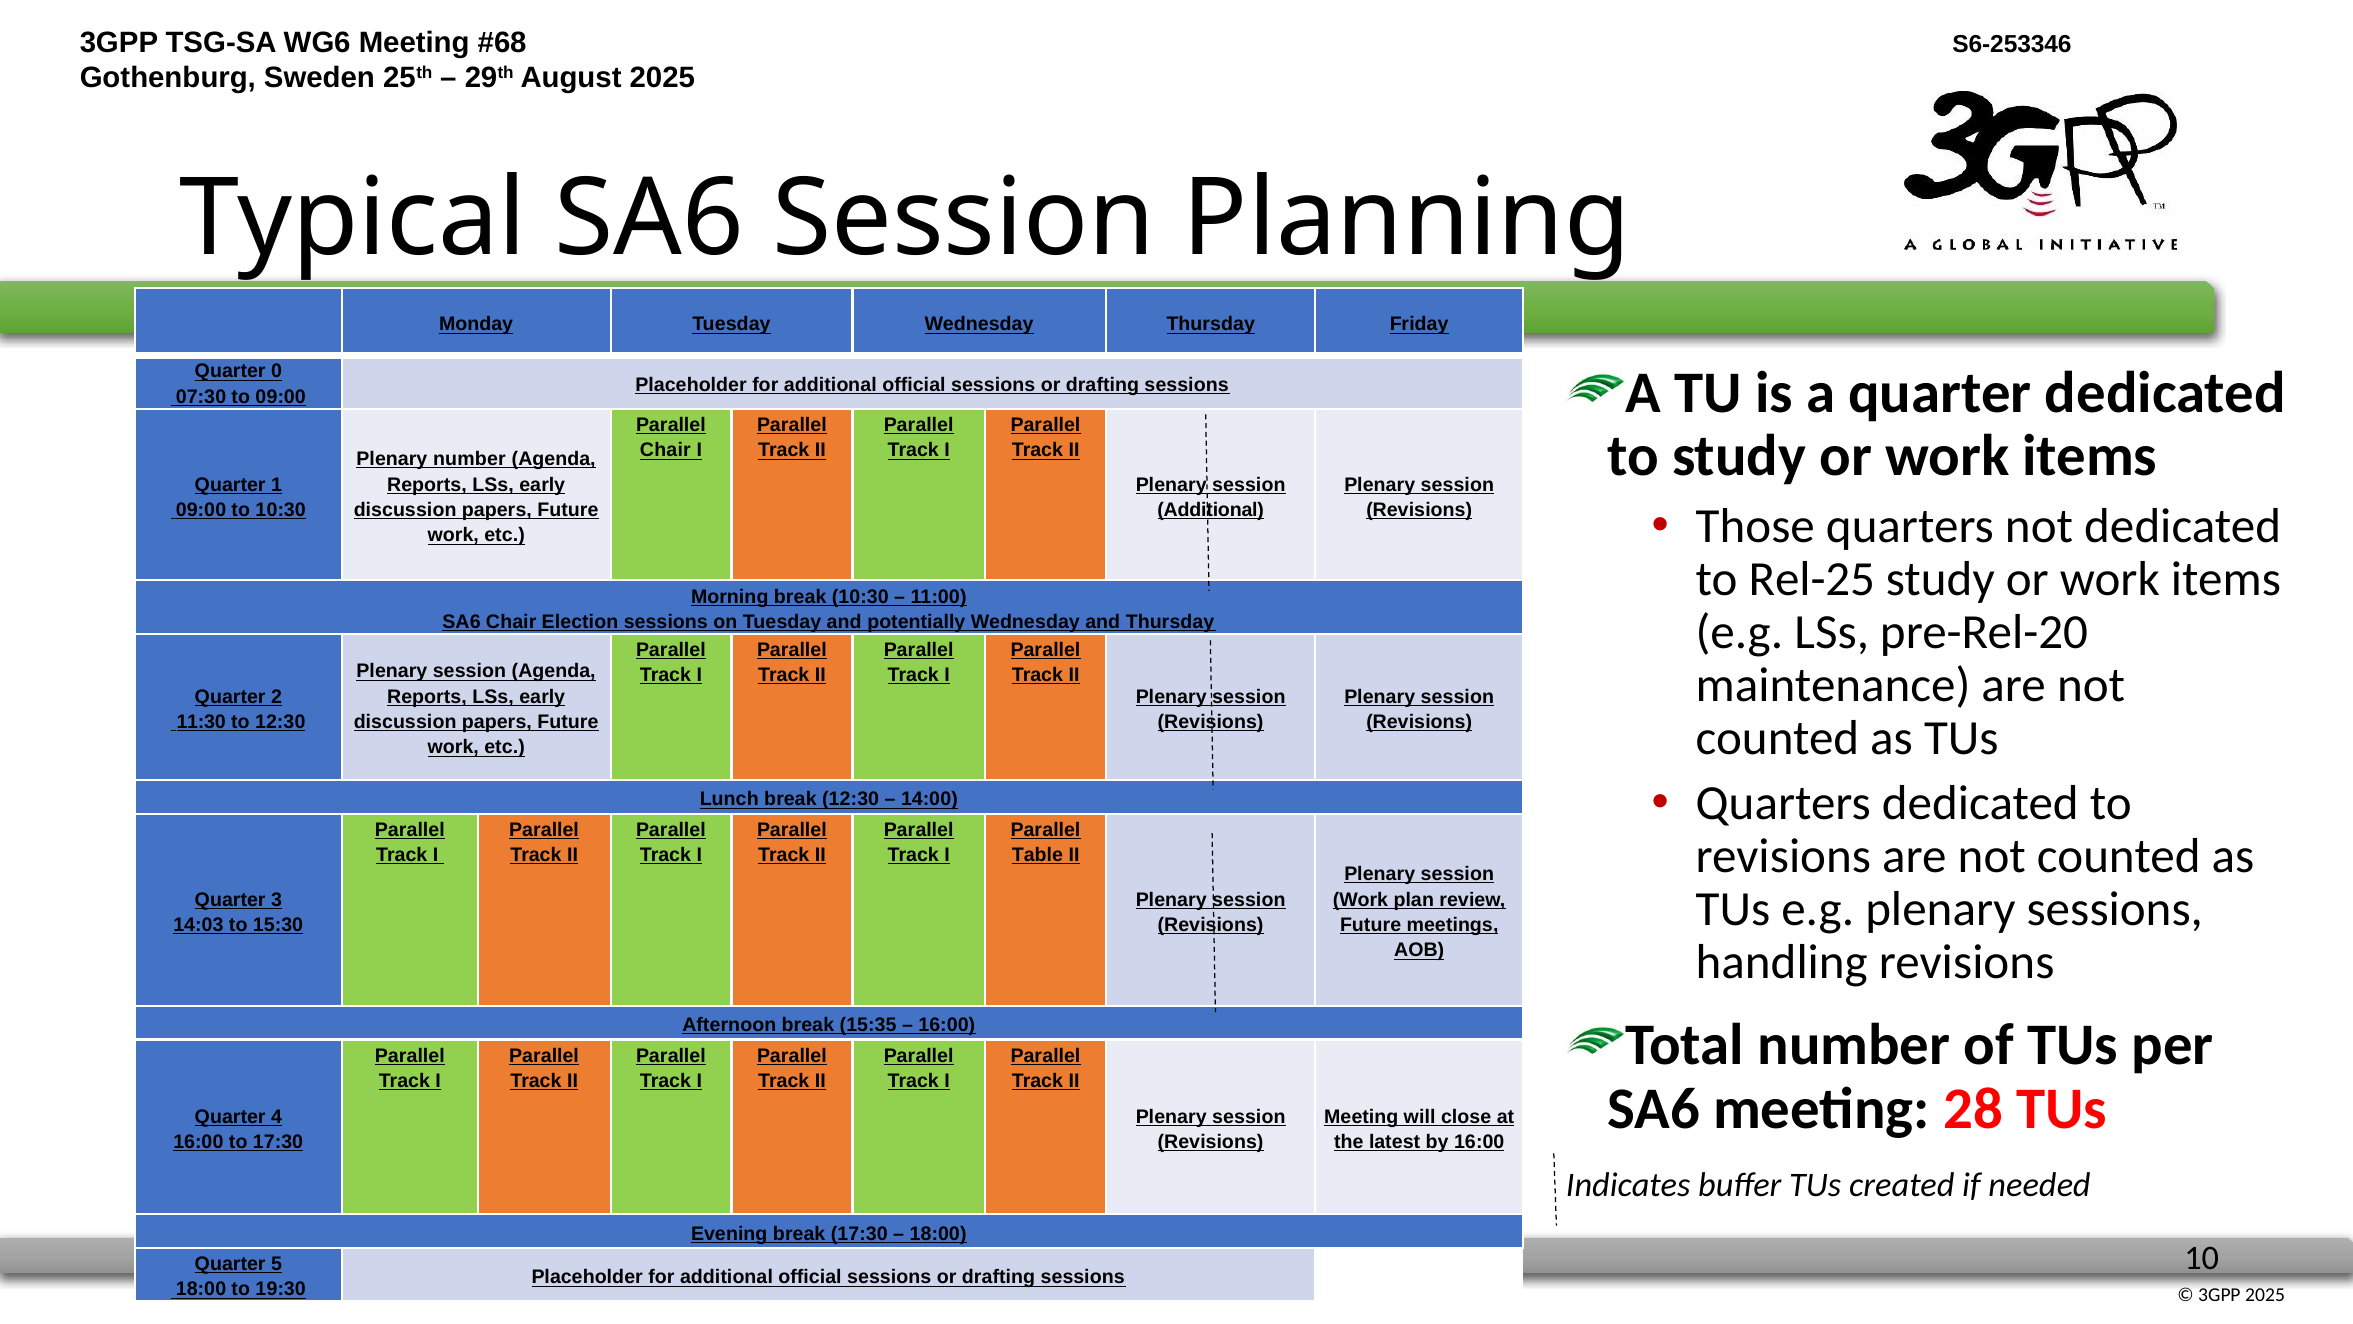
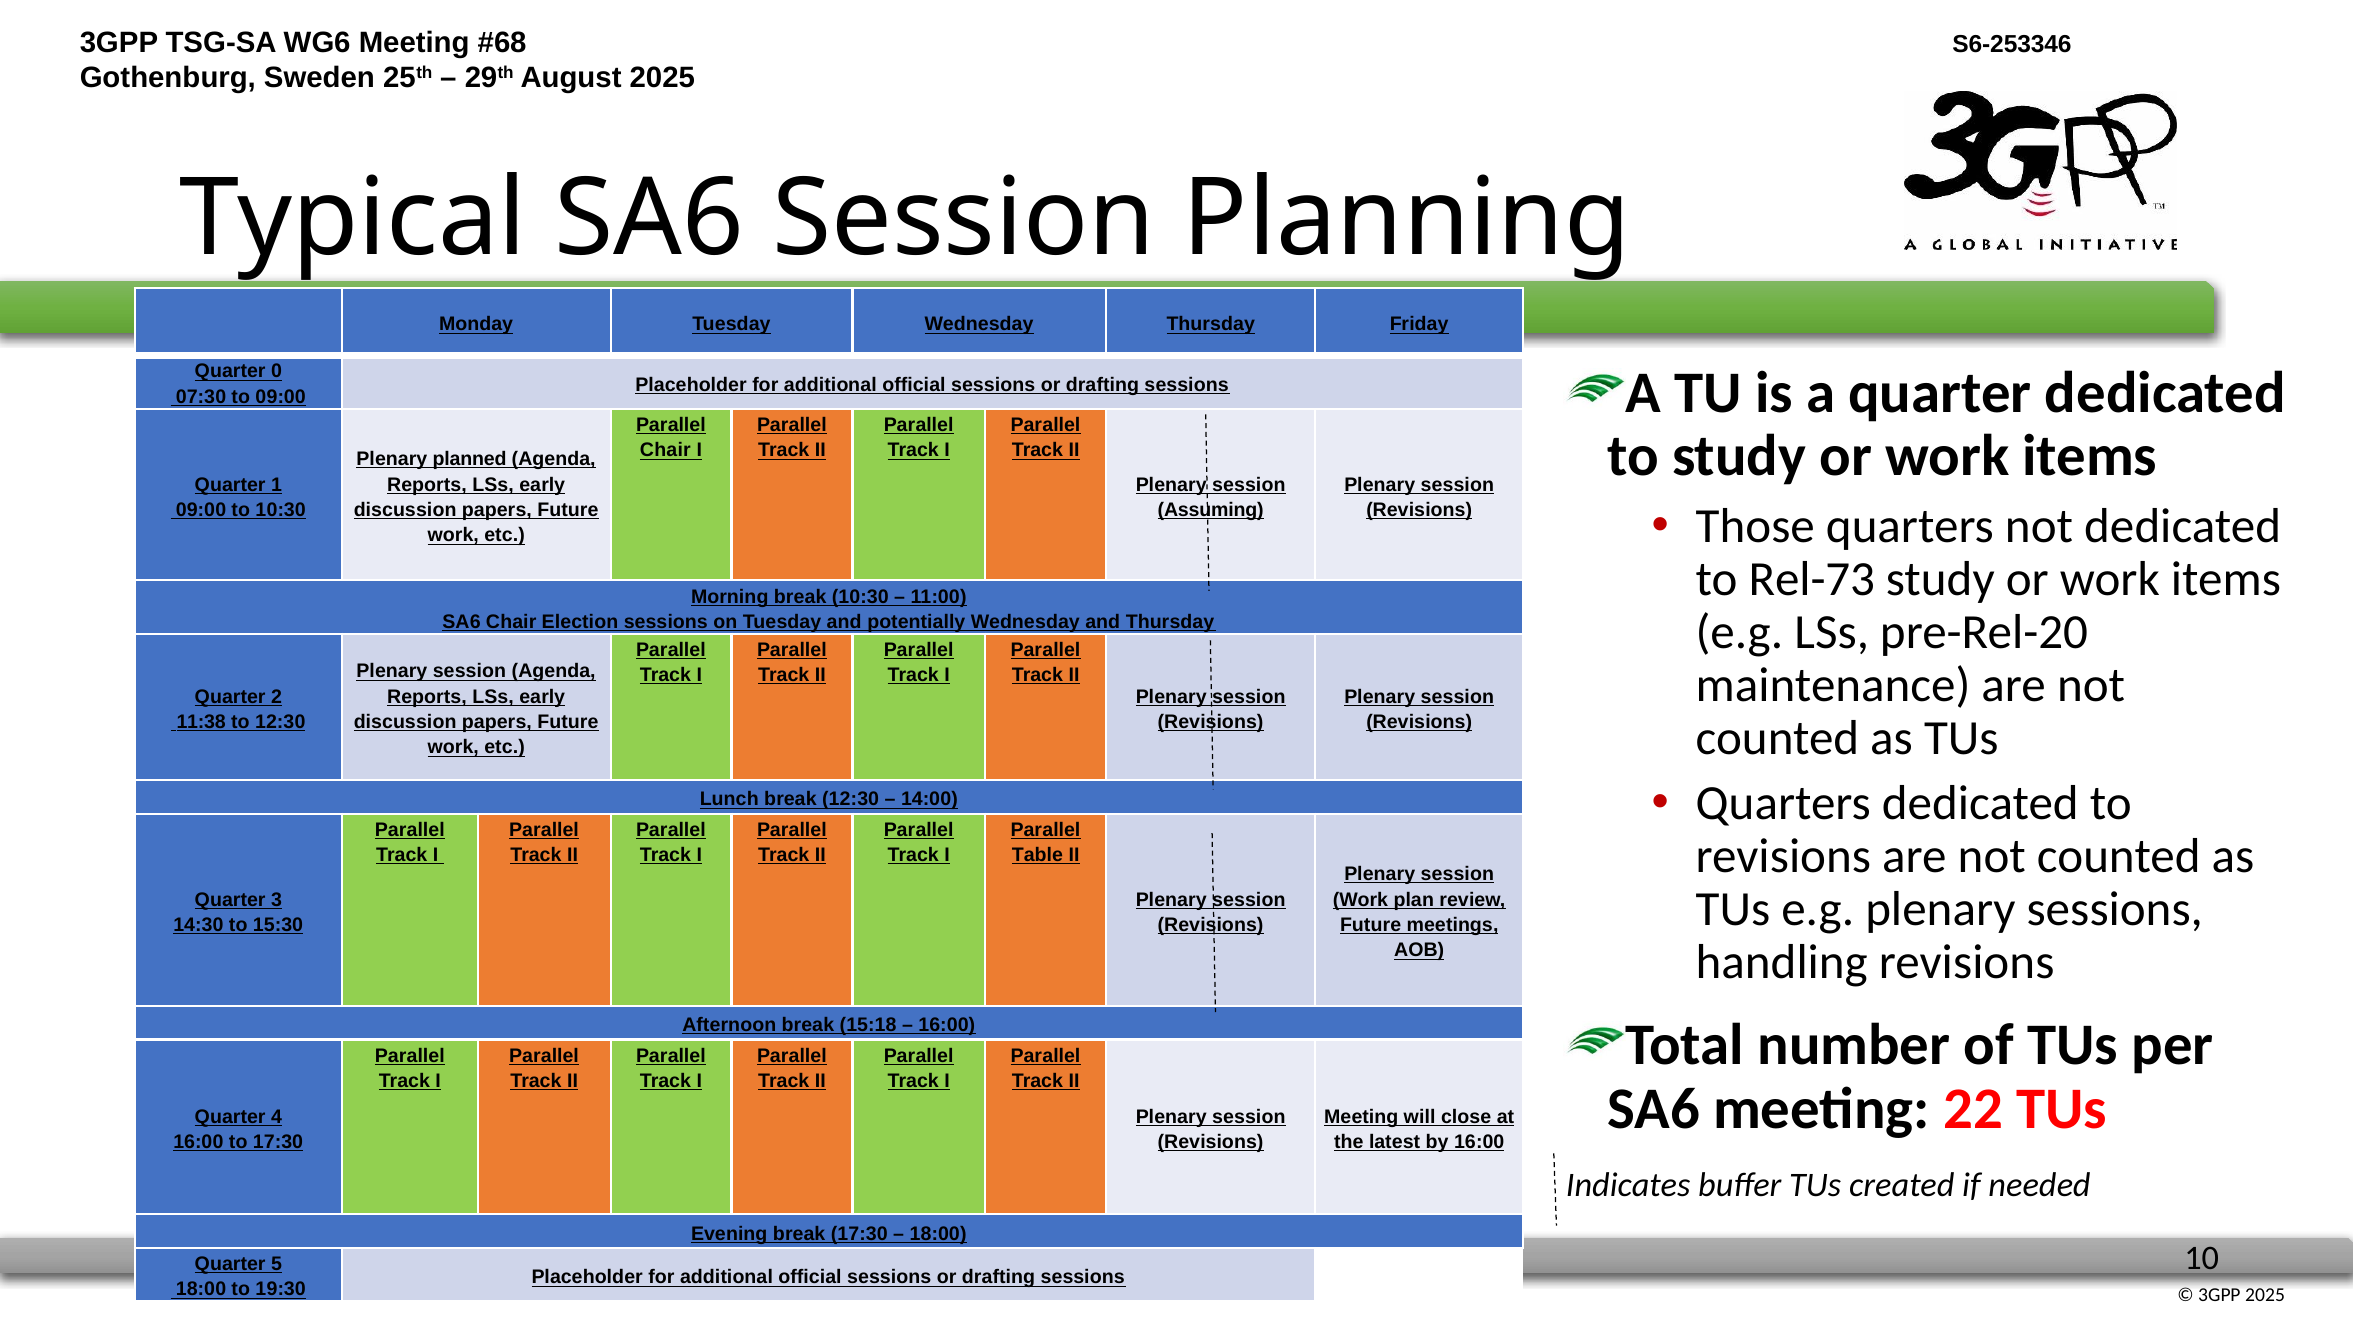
Plenary number: number -> planned
Additional at (1211, 510): Additional -> Assuming
Rel-25: Rel-25 -> Rel-73
11:30: 11:30 -> 11:38
14:03: 14:03 -> 14:30
15:35: 15:35 -> 15:18
28: 28 -> 22
